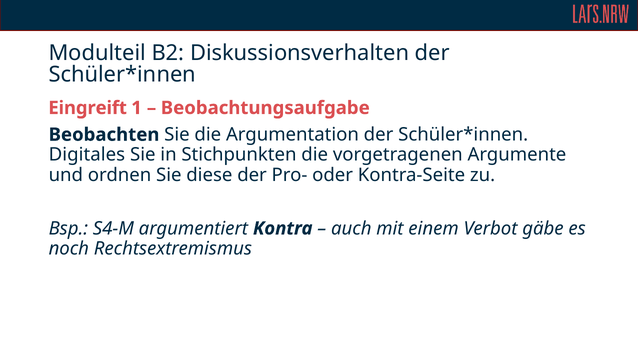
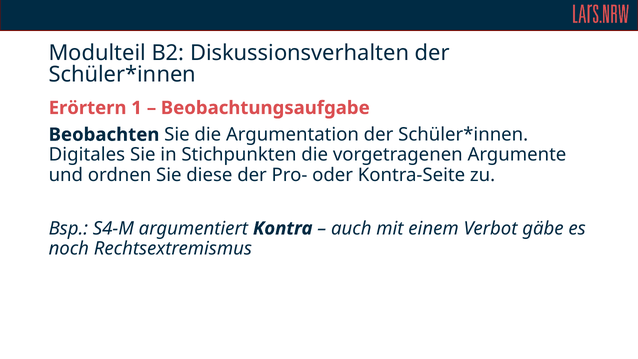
Eingreift: Eingreift -> Erörtern
